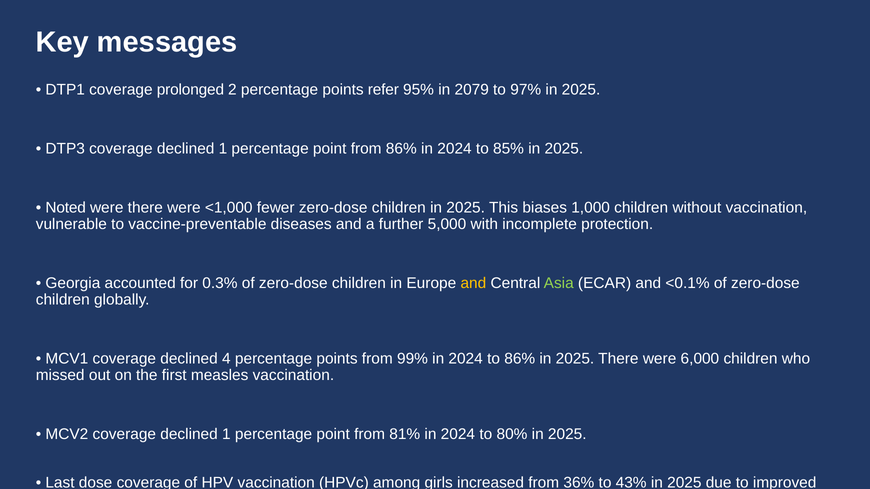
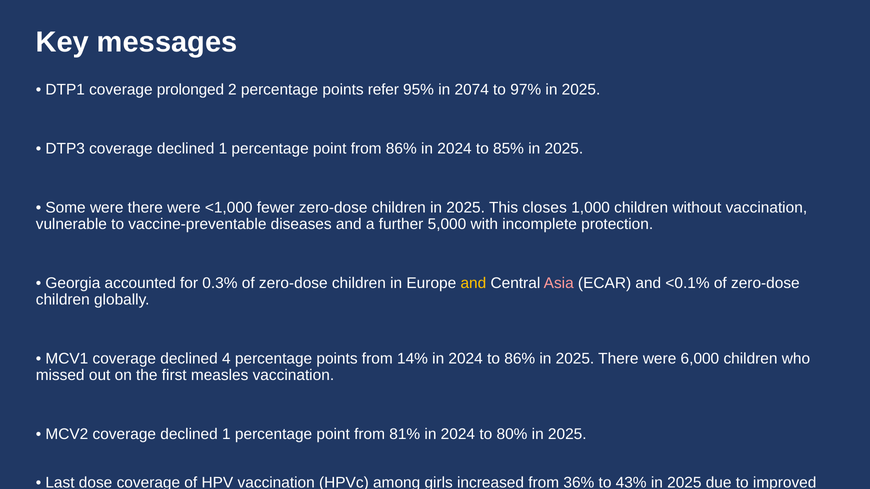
2079: 2079 -> 2074
Noted: Noted -> Some
biases: biases -> closes
Asia colour: light green -> pink
99%: 99% -> 14%
